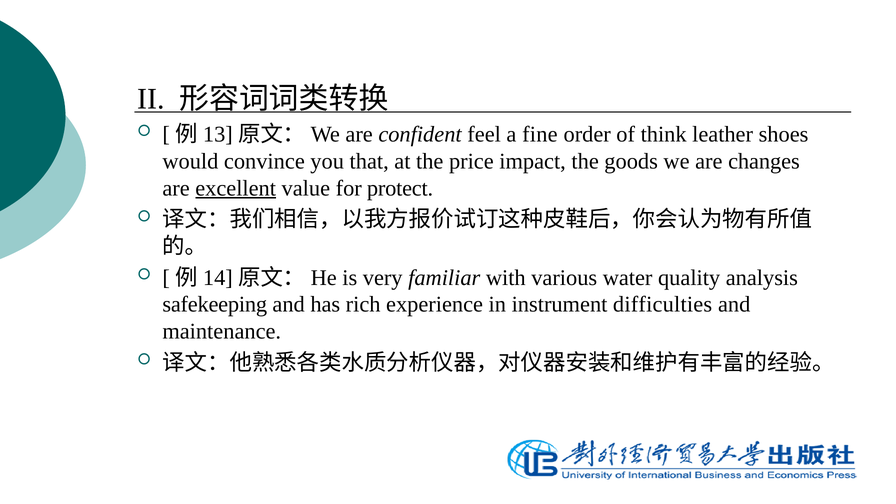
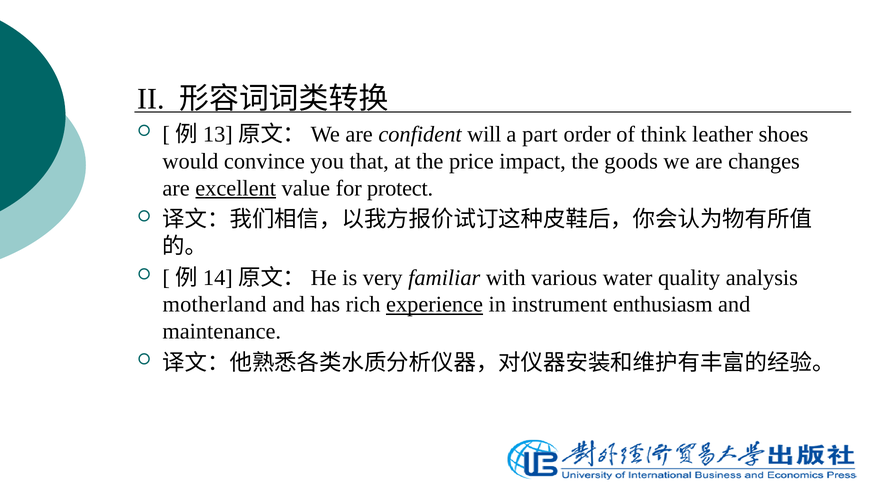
feel: feel -> will
fine: fine -> part
safekeeping: safekeeping -> motherland
experience underline: none -> present
difficulties: difficulties -> enthusiasm
